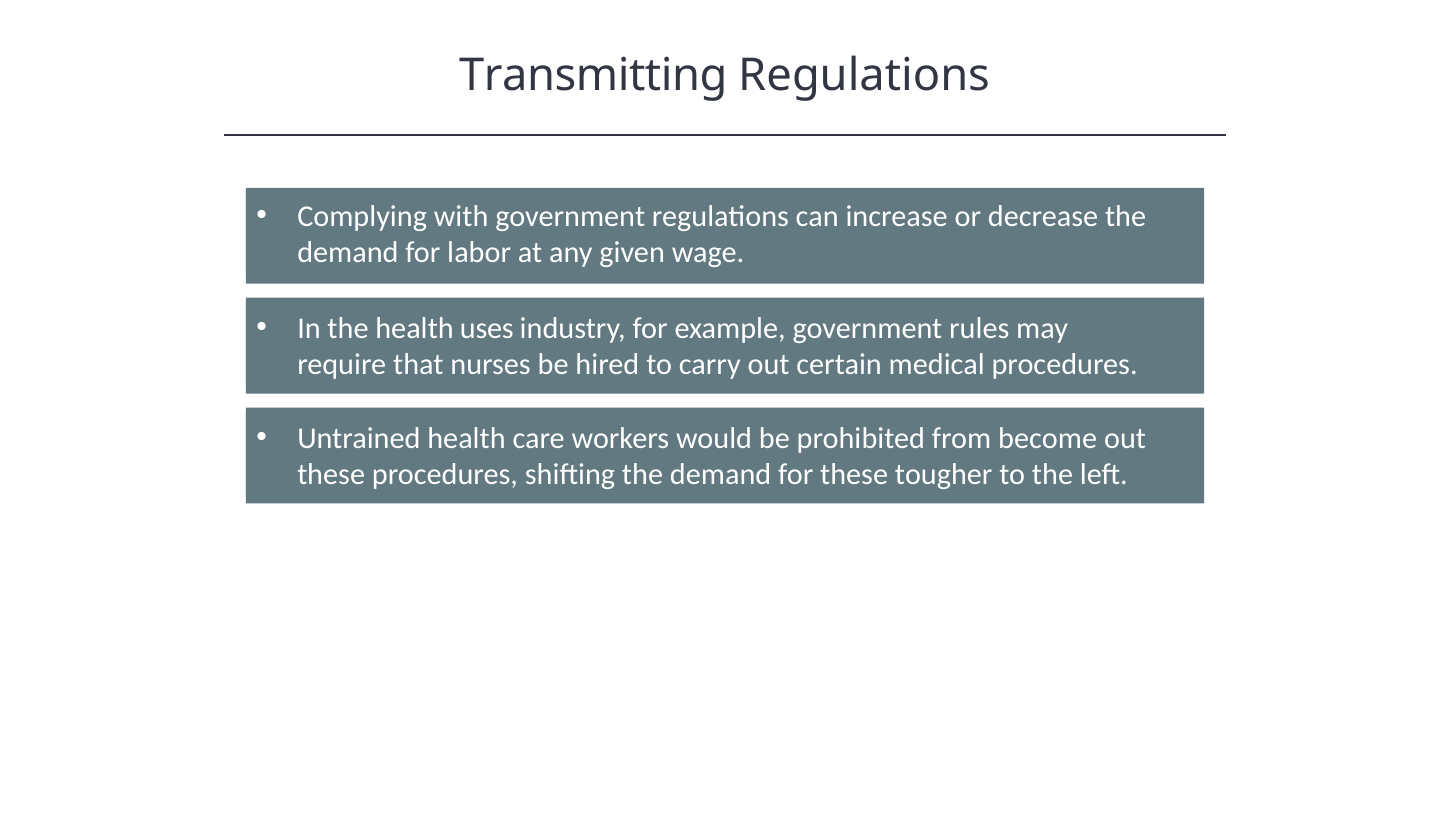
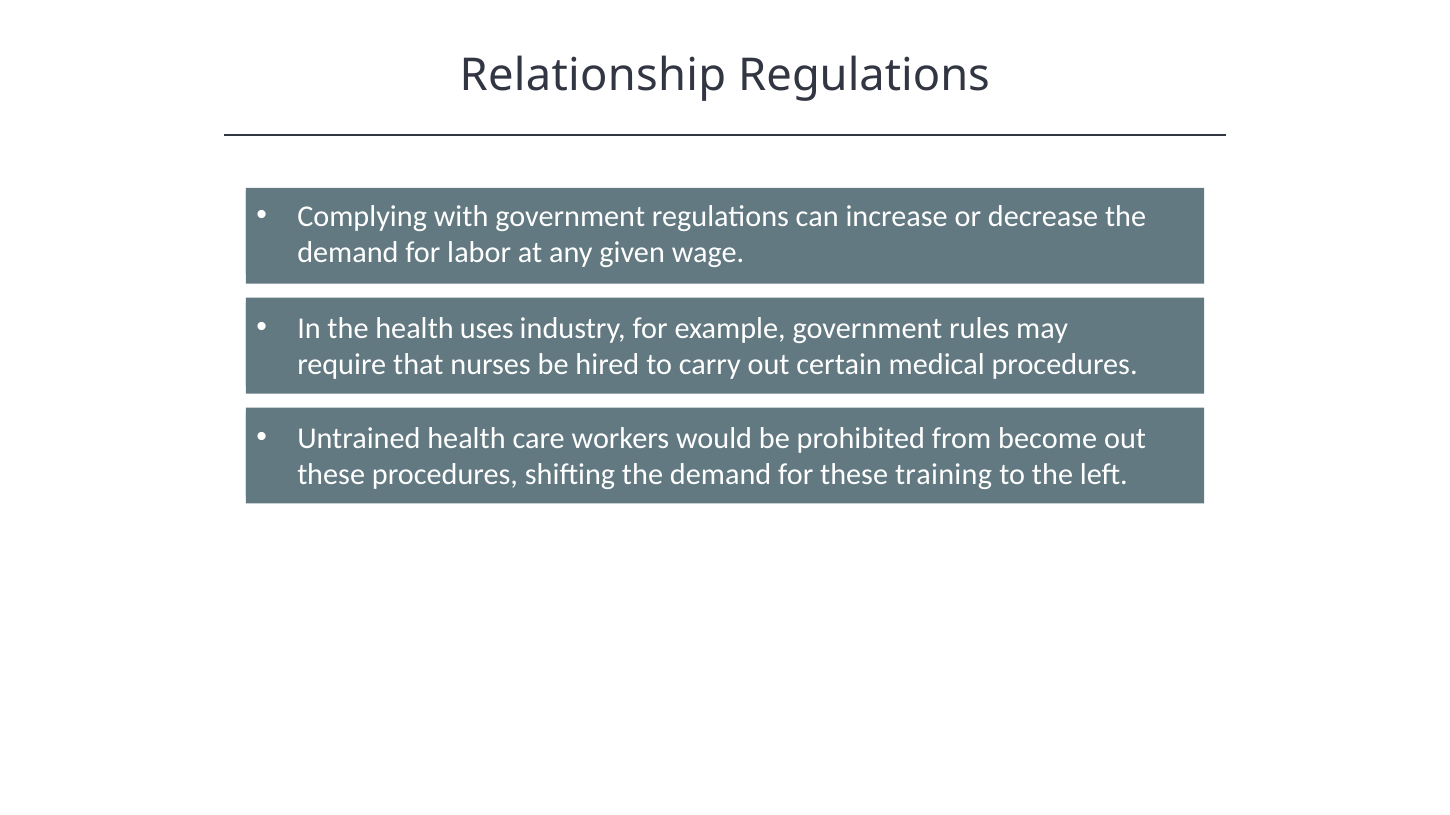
Transmitting: Transmitting -> Relationship
tougher: tougher -> training
